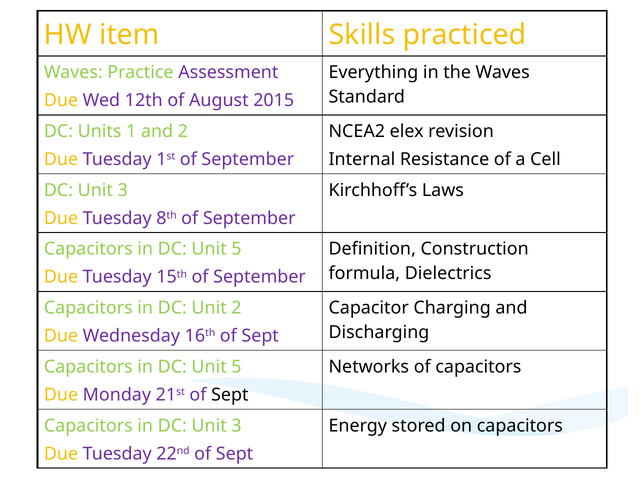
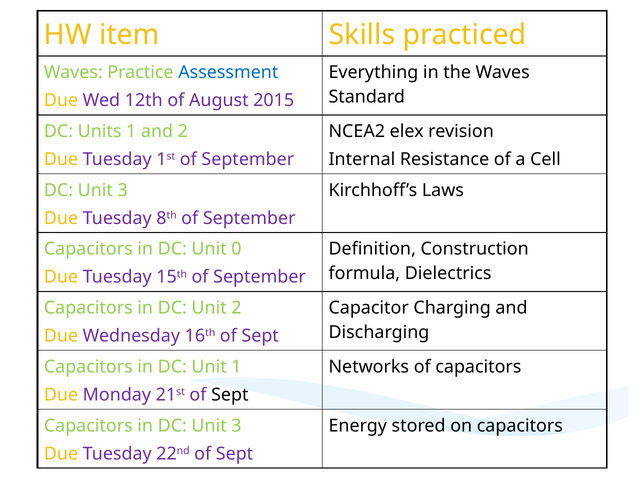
Assessment colour: purple -> blue
5 at (236, 249): 5 -> 0
5 at (236, 367): 5 -> 1
